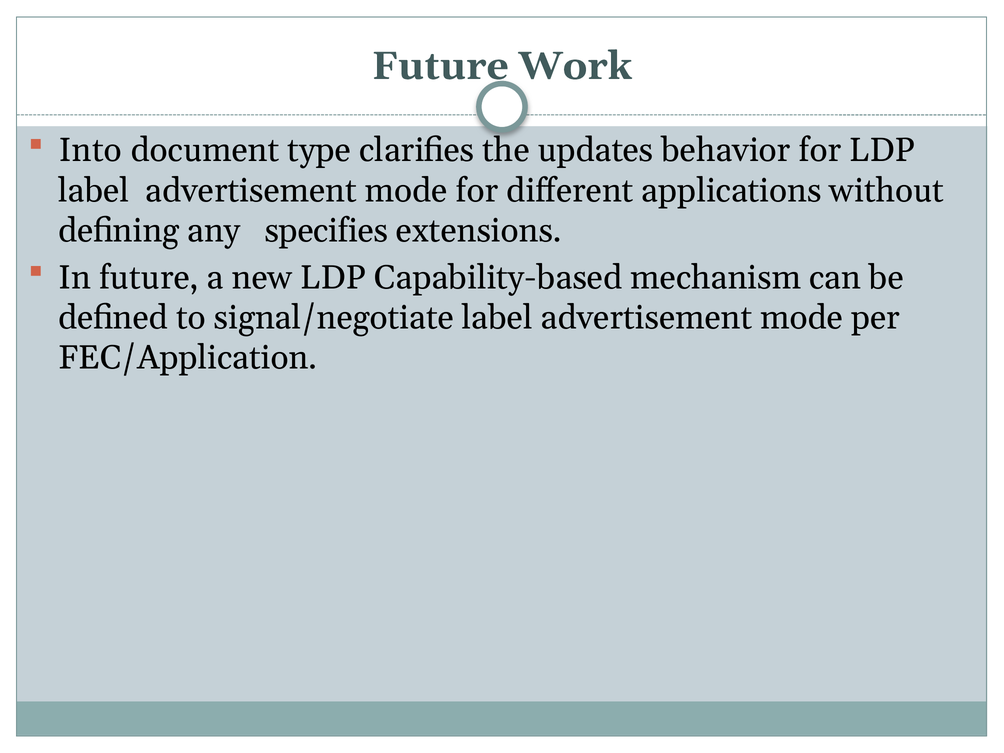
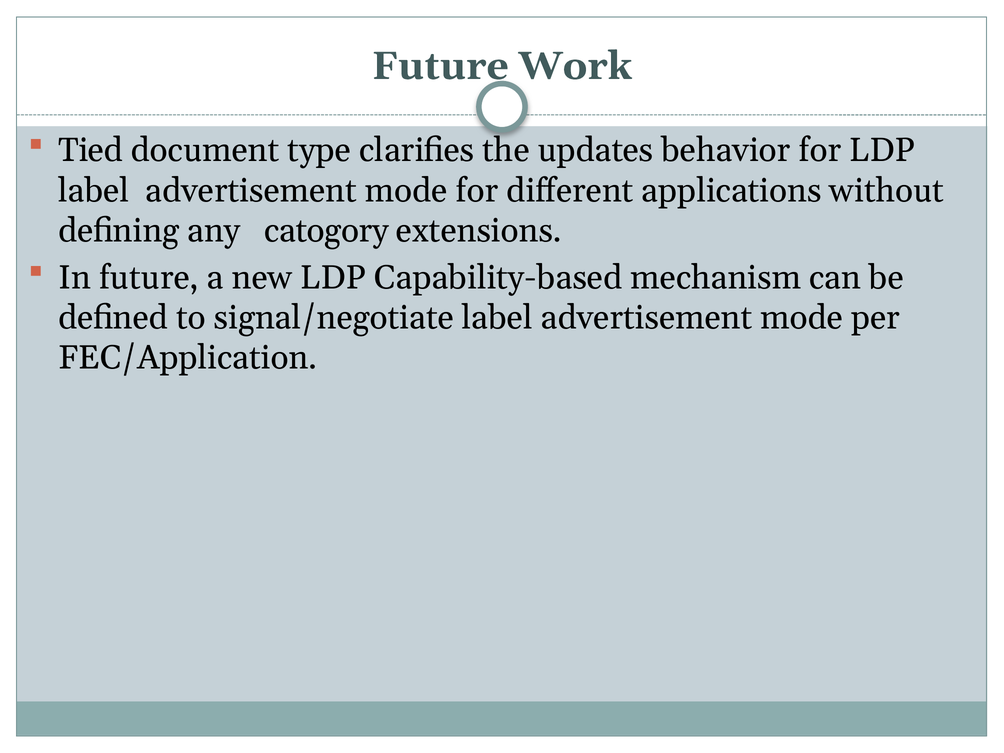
Into: Into -> Tied
specifies: specifies -> catogory
